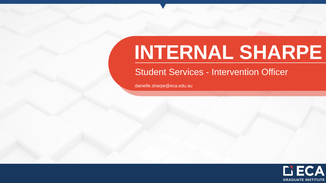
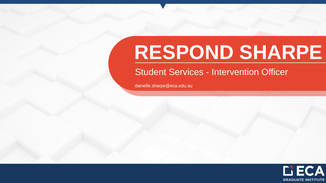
INTERNAL: INTERNAL -> RESPOND
